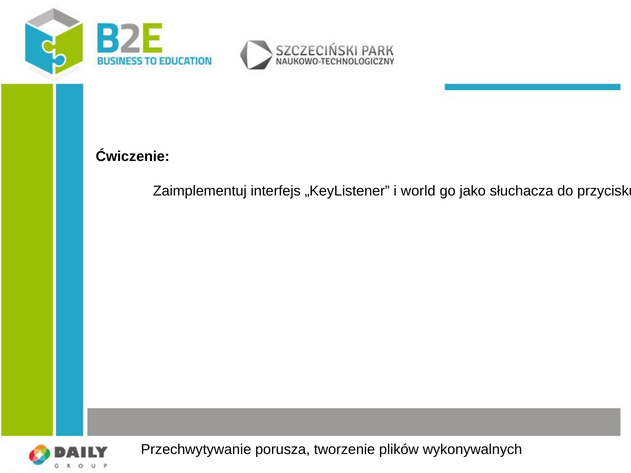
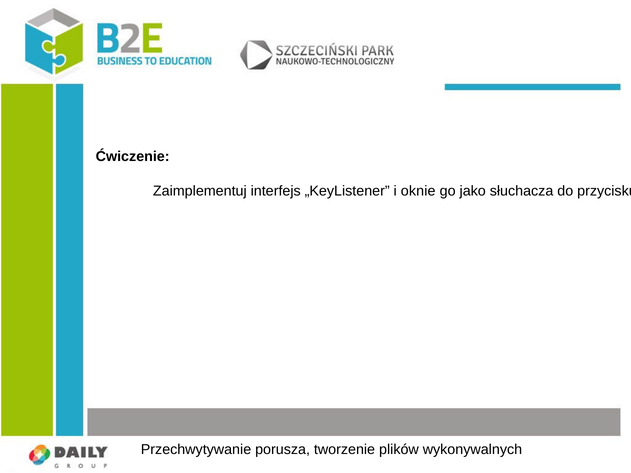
world: world -> oknie
